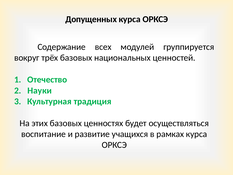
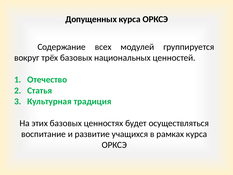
Науки: Науки -> Статья
